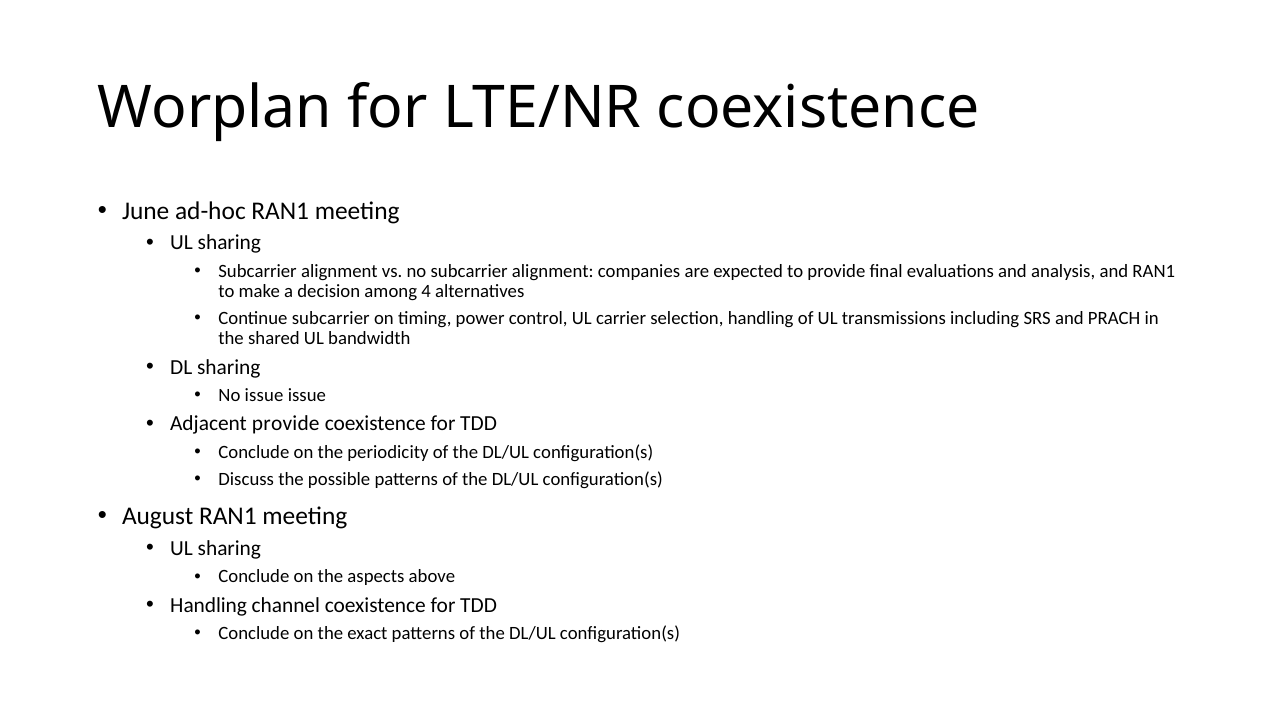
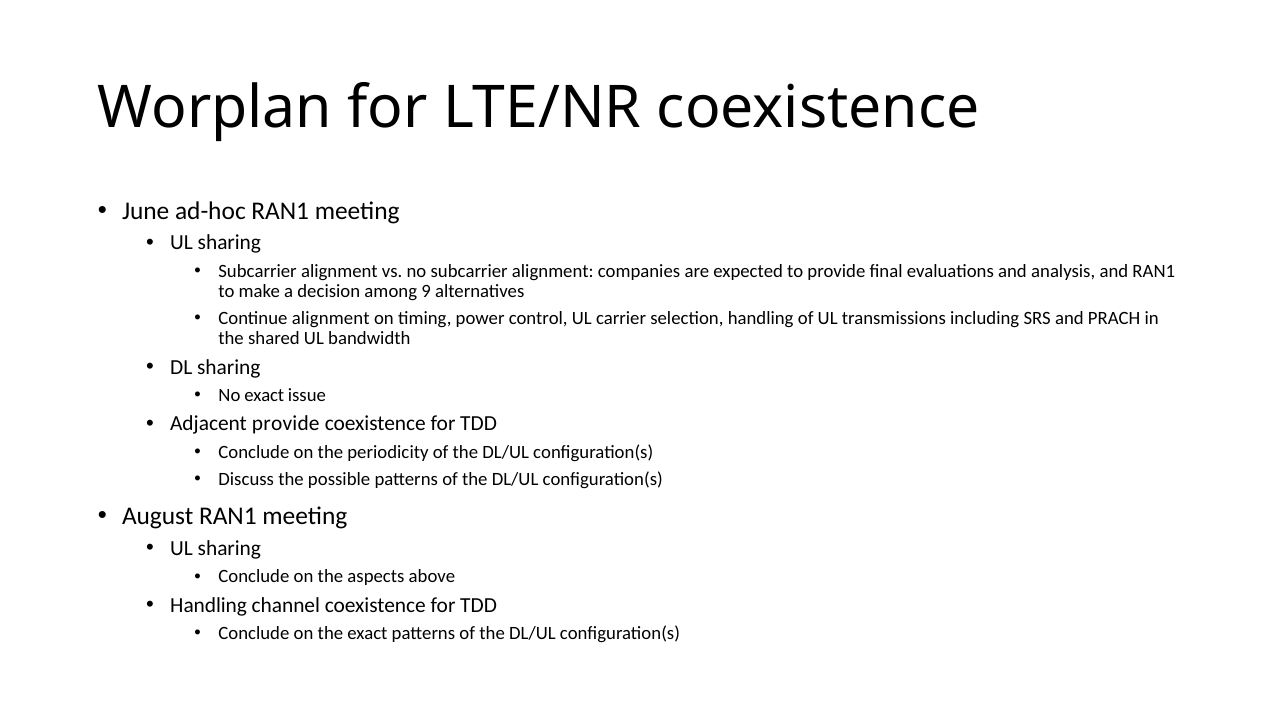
4: 4 -> 9
Continue subcarrier: subcarrier -> alignment
No issue: issue -> exact
